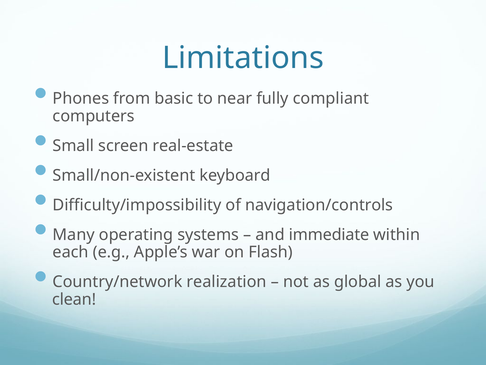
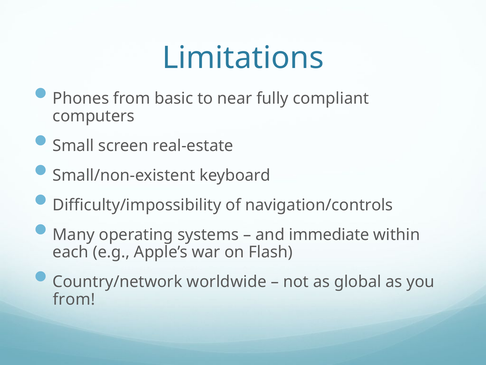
realization: realization -> worldwide
clean at (74, 299): clean -> from
